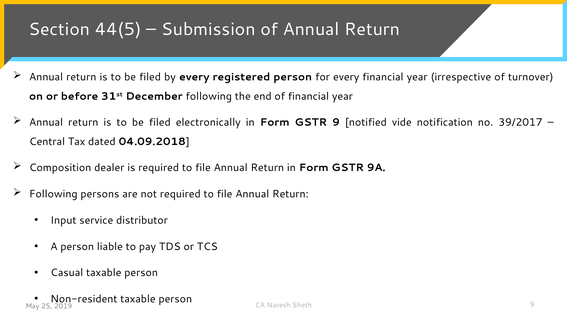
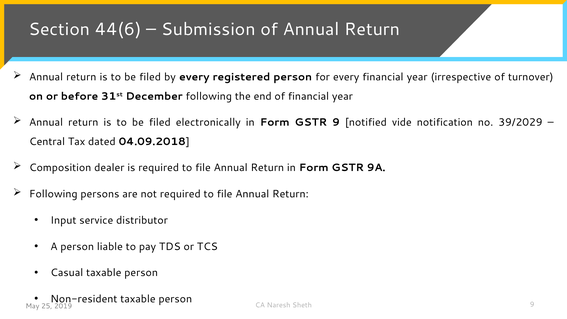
44(5: 44(5 -> 44(6
39/2017: 39/2017 -> 39/2029
